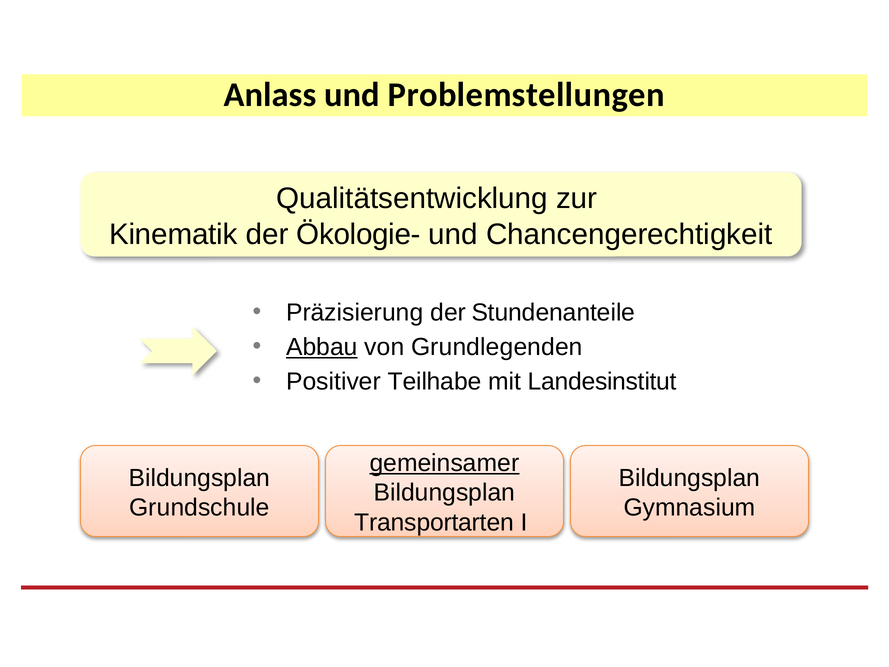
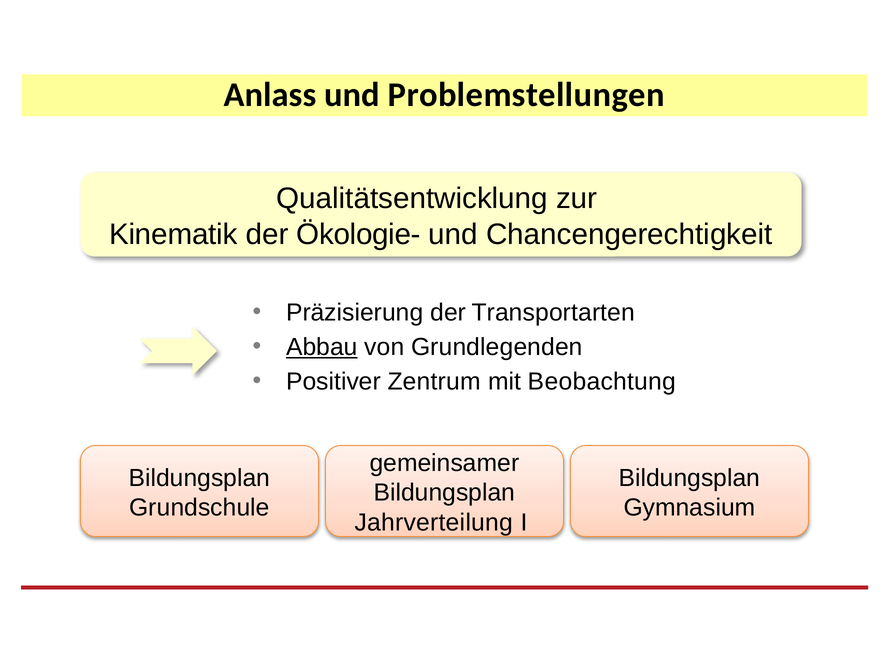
Stundenanteile: Stundenanteile -> Transportarten
Teilhabe: Teilhabe -> Zentrum
Landesinstitut: Landesinstitut -> Beobachtung
gemeinsamer underline: present -> none
Transportarten: Transportarten -> Jahrverteilung
